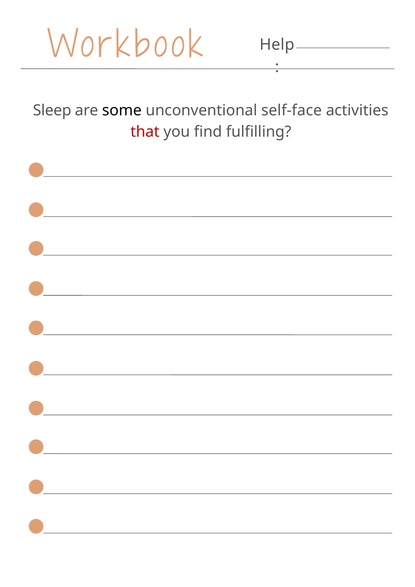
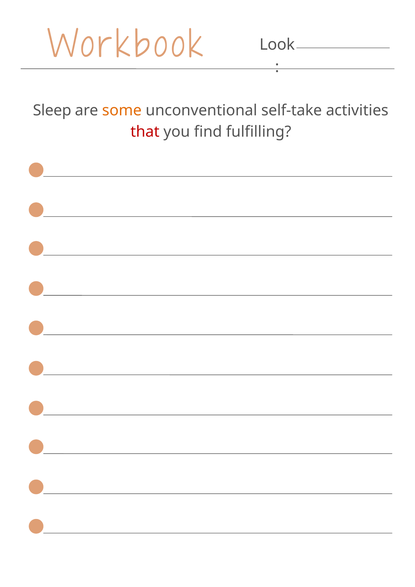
Help: Help -> Look
some colour: black -> orange
self-face: self-face -> self-take
